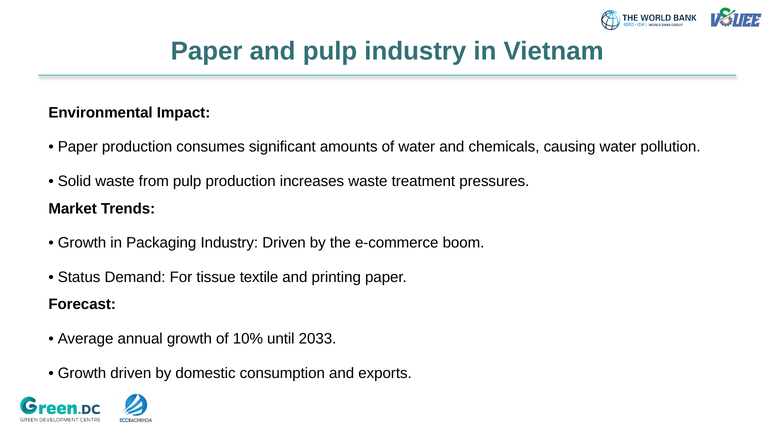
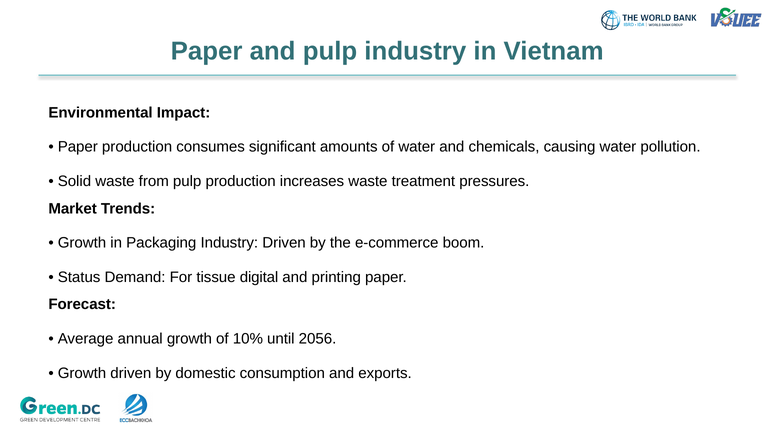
textile: textile -> digital
2033: 2033 -> 2056
